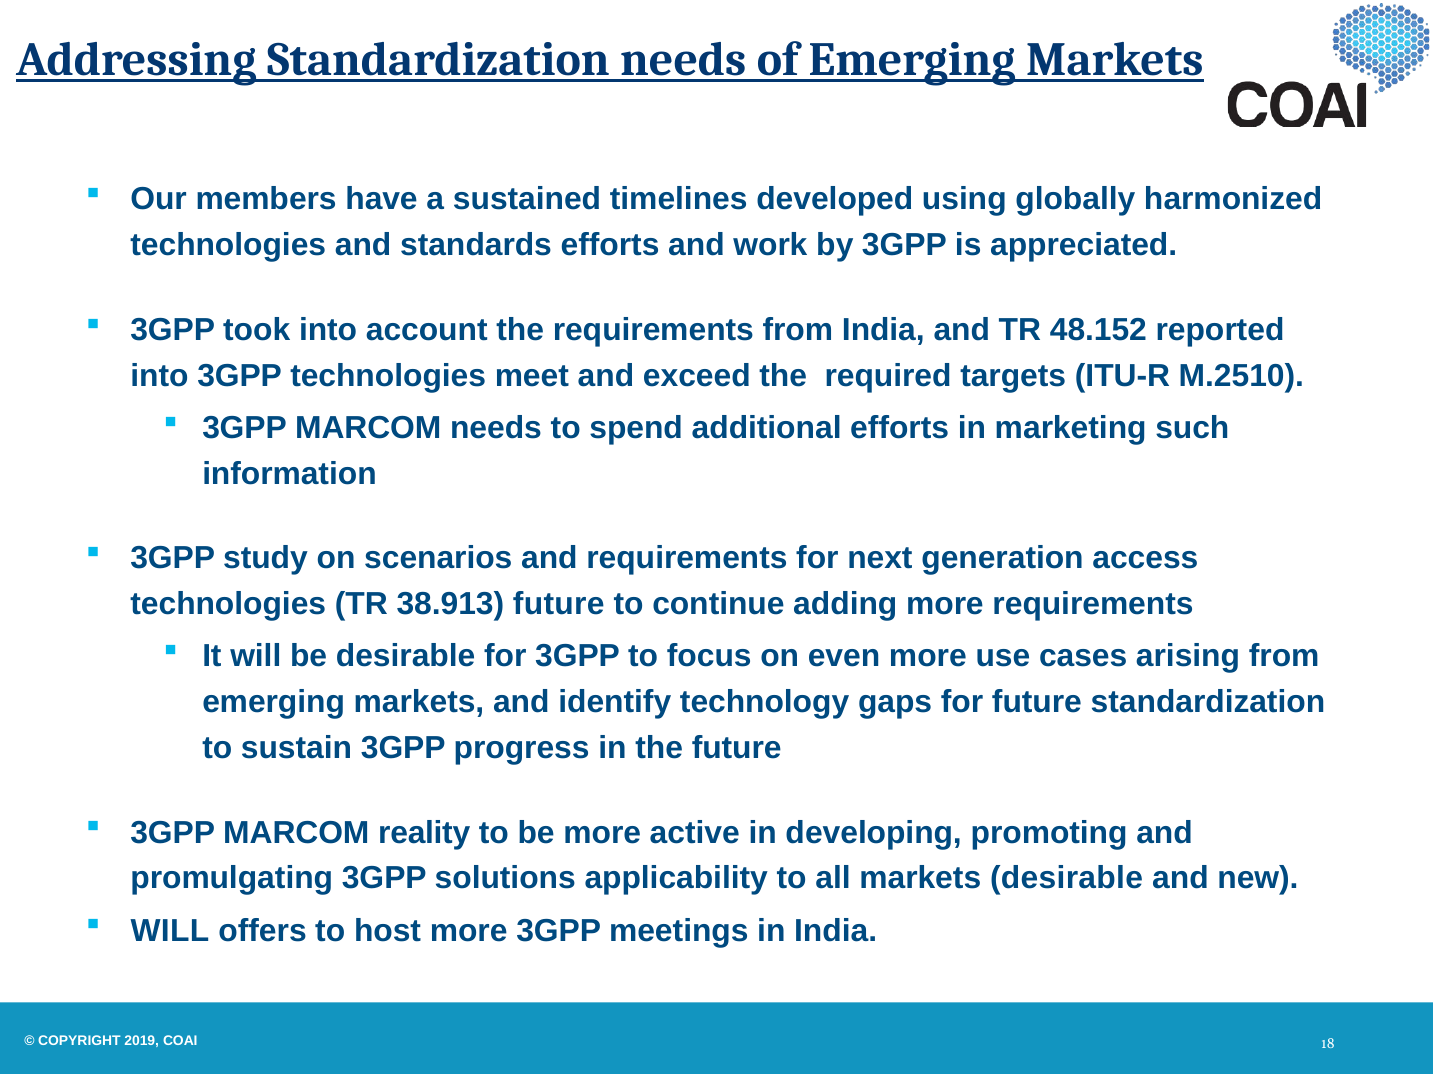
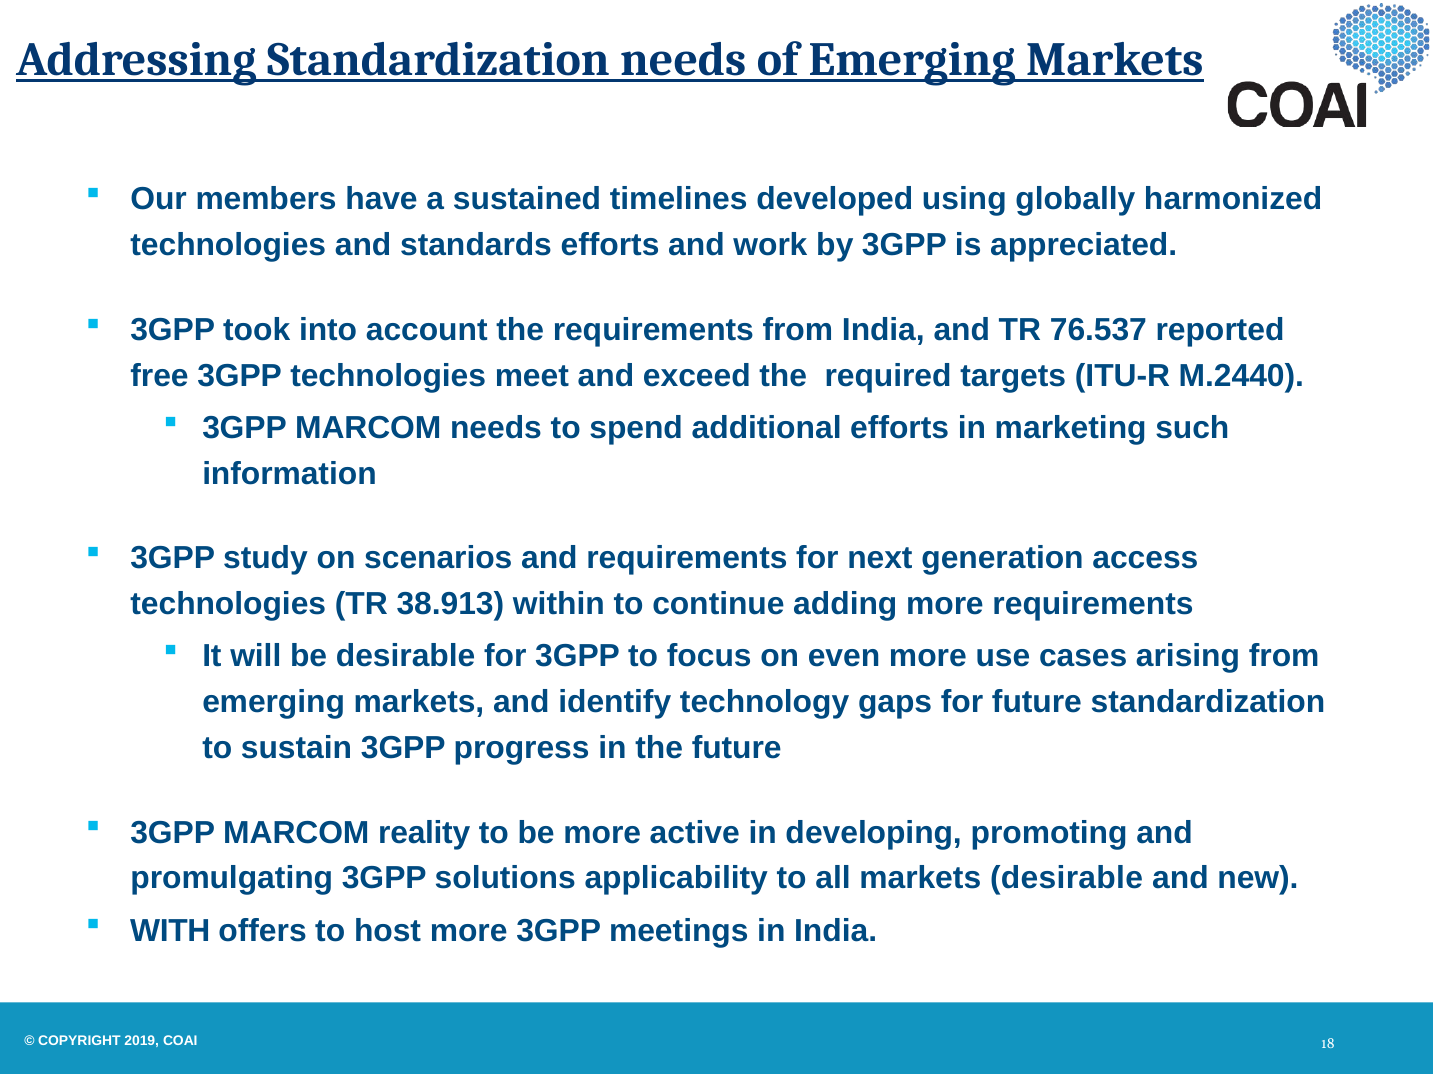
48.152: 48.152 -> 76.537
into at (160, 376): into -> free
M.2510: M.2510 -> M.2440
38.913 future: future -> within
WILL at (170, 931): WILL -> WITH
